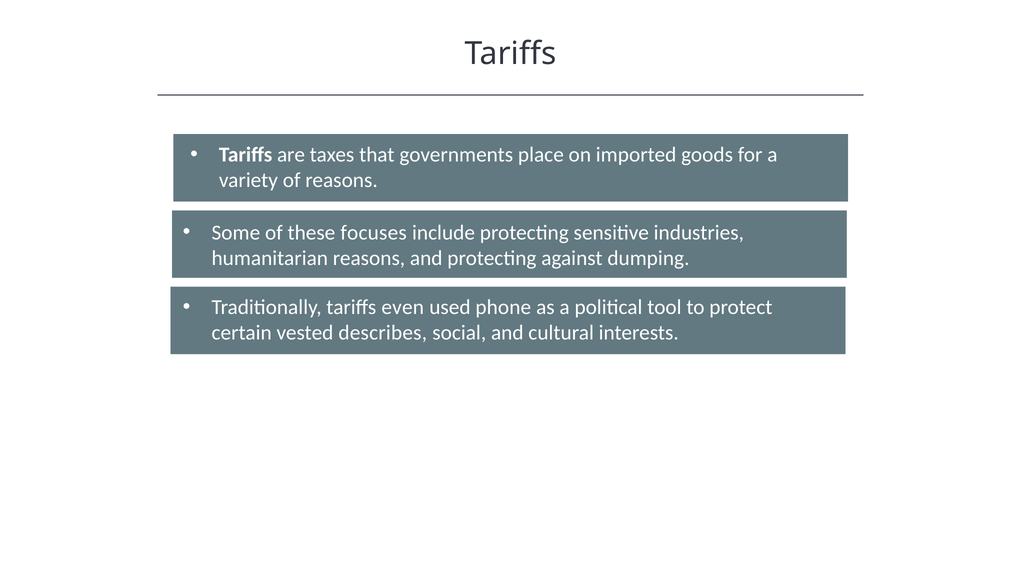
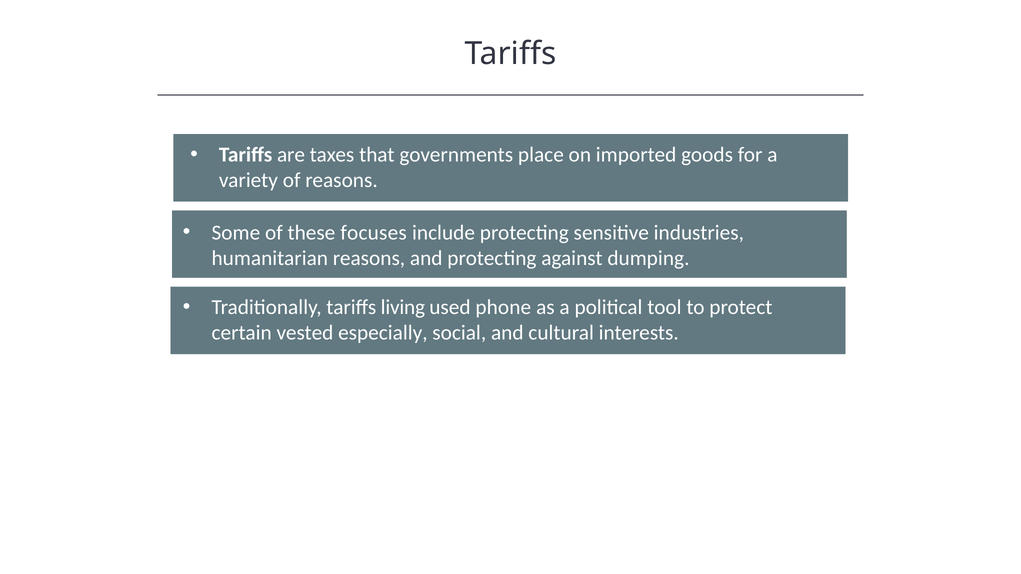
even: even -> living
describes: describes -> especially
